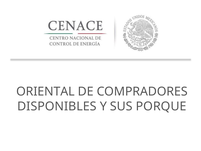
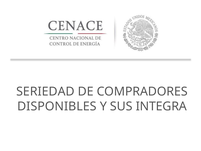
ORIENTAL: ORIENTAL -> SERIEDAD
PORQUE: PORQUE -> INTEGRA
